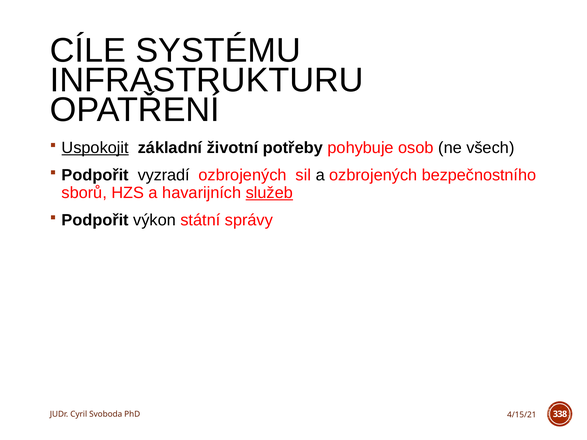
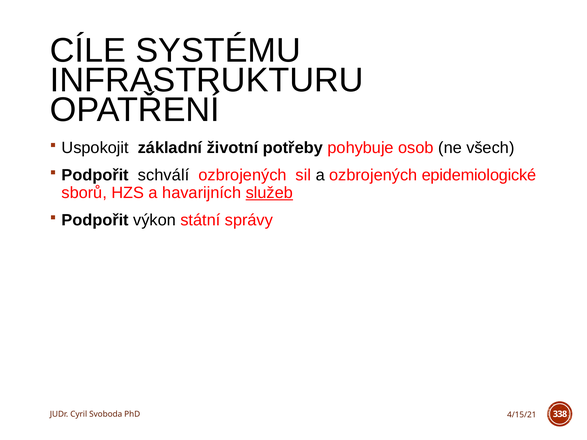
Uspokojit underline: present -> none
vyzradí: vyzradí -> schválí
bezpečnostního: bezpečnostního -> epidemiologické
